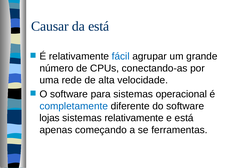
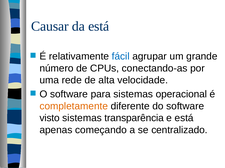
completamente colour: blue -> orange
lojas: lojas -> visto
sistemas relativamente: relativamente -> transparência
ferramentas: ferramentas -> centralizado
